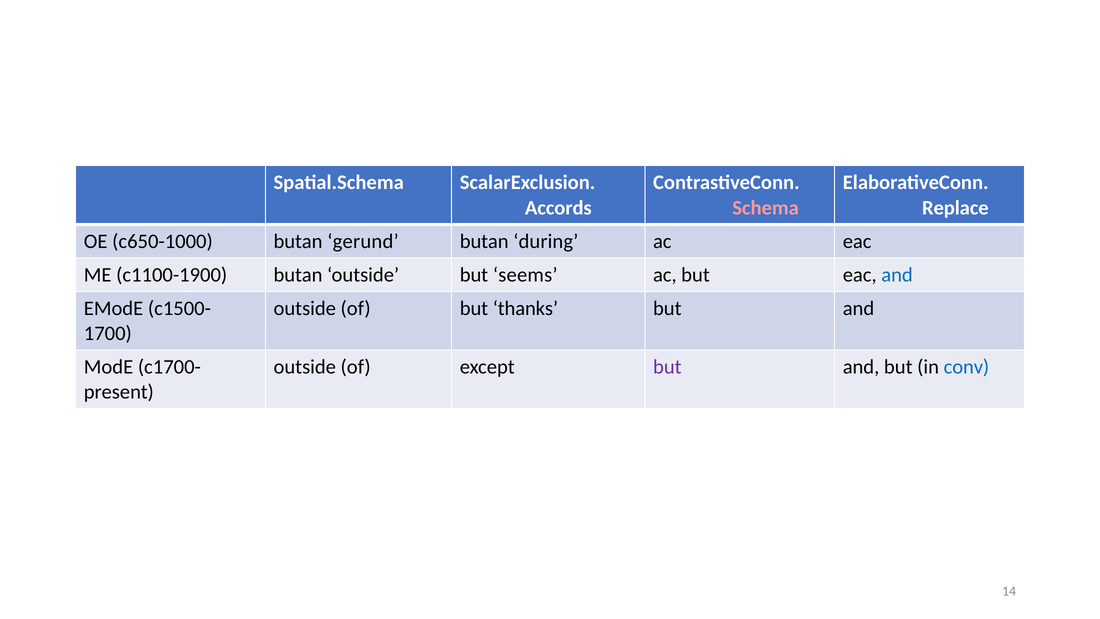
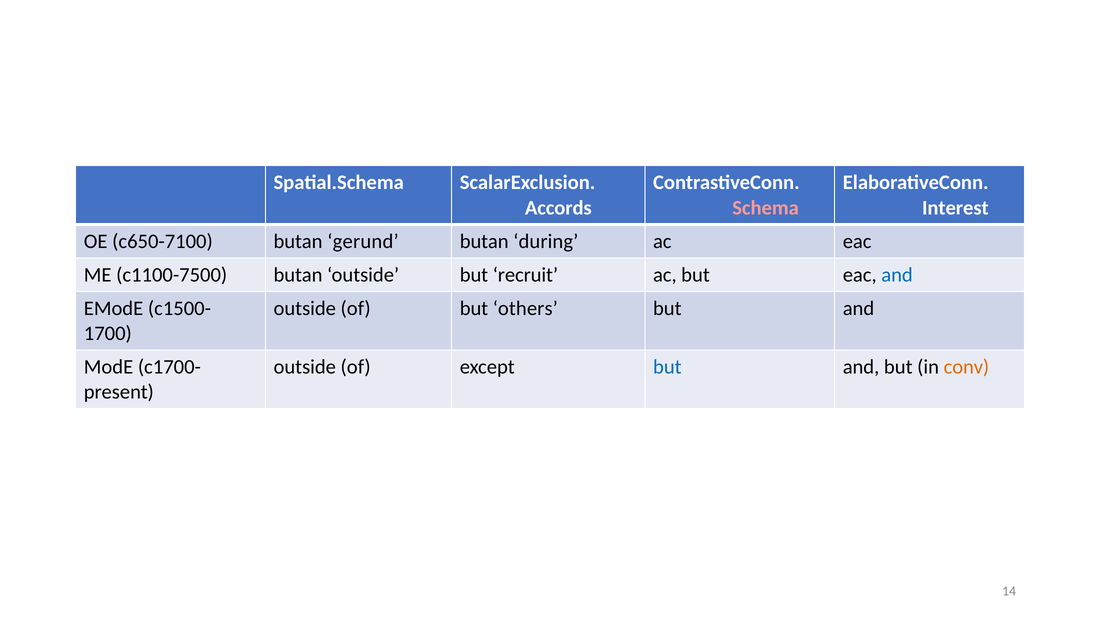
Replace: Replace -> Interest
c650-1000: c650-1000 -> c650-7100
c1100-1900: c1100-1900 -> c1100-7500
seems: seems -> recruit
thanks: thanks -> others
but at (667, 367) colour: purple -> blue
conv colour: blue -> orange
